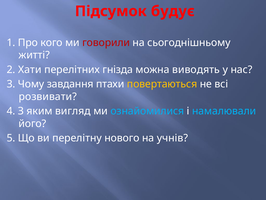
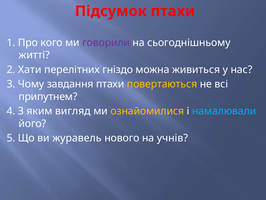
Підсумок будує: будує -> птахи
говорили colour: red -> purple
гнізда: гнізда -> гніздо
виводять: виводять -> живиться
розвивати: розвивати -> припутнем
ознайомилися colour: light blue -> yellow
перелітну: перелітну -> журавель
